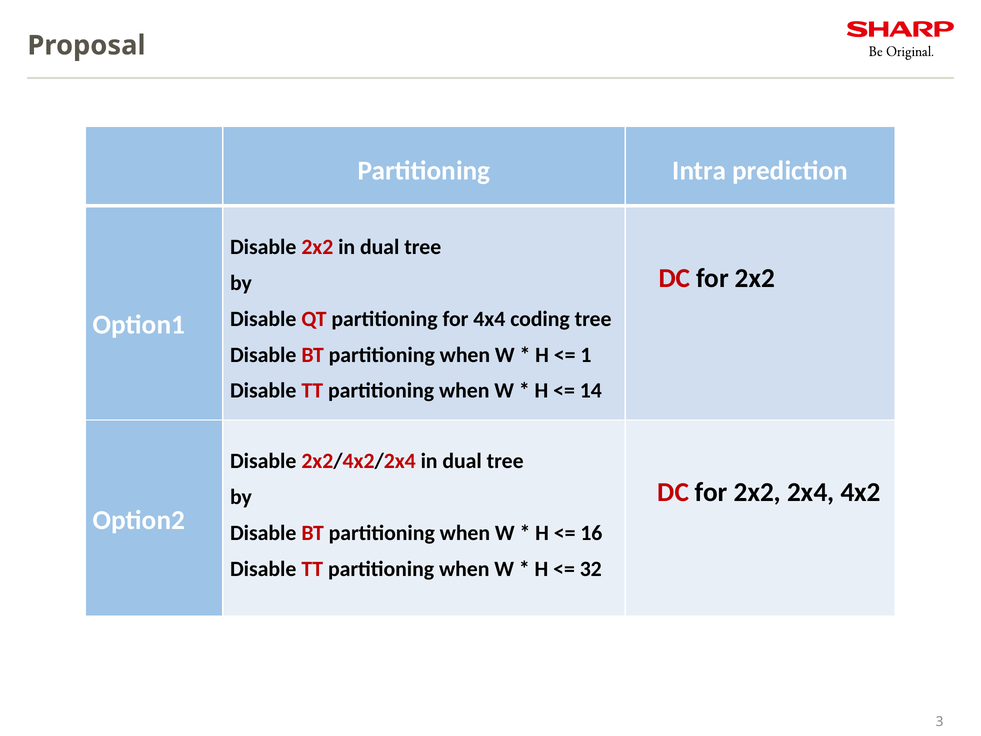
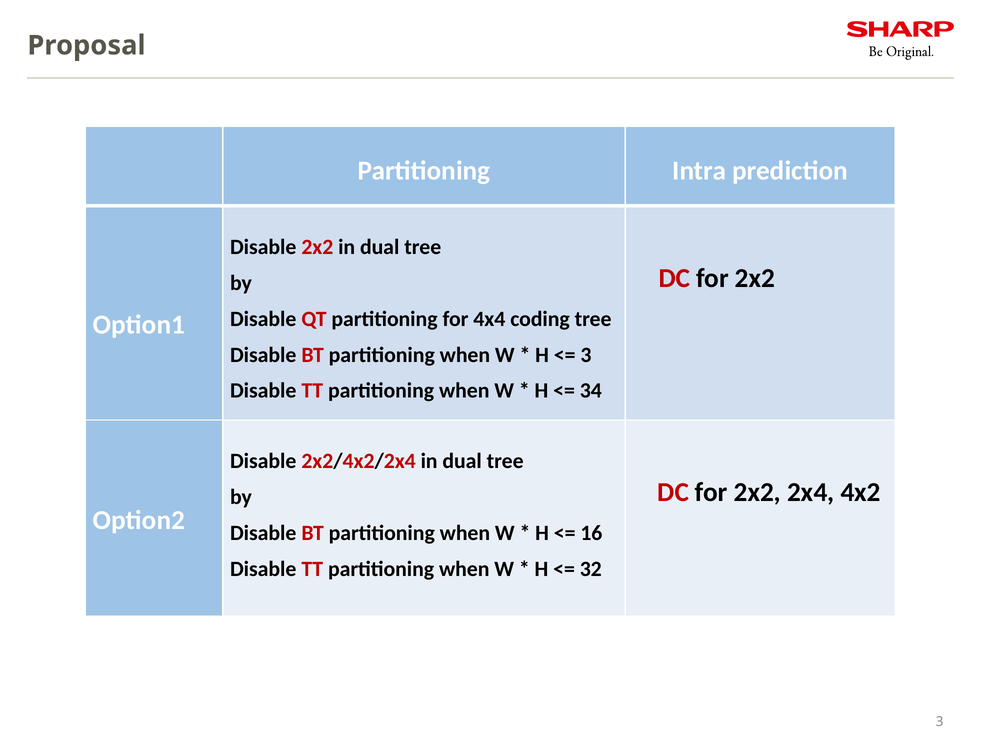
1 at (586, 355): 1 -> 3
14: 14 -> 34
